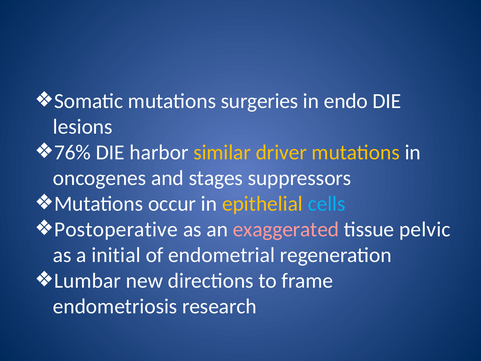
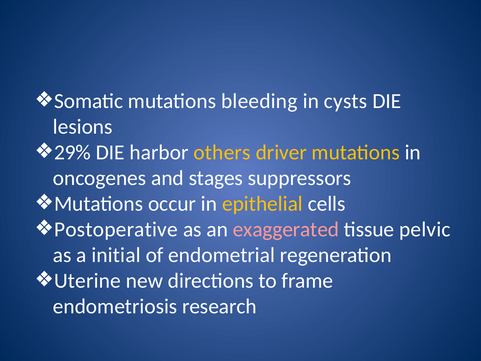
surgeries: surgeries -> bleeding
endo: endo -> cysts
76%: 76% -> 29%
similar: similar -> others
cells colour: light blue -> white
Lumbar: Lumbar -> Uterine
